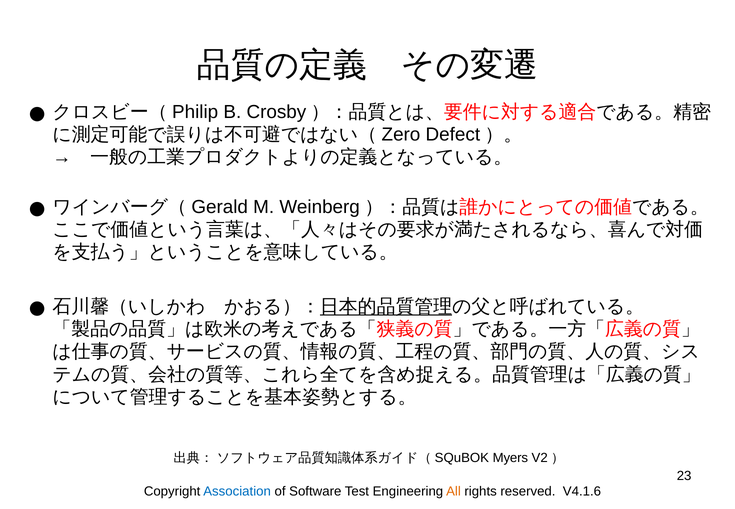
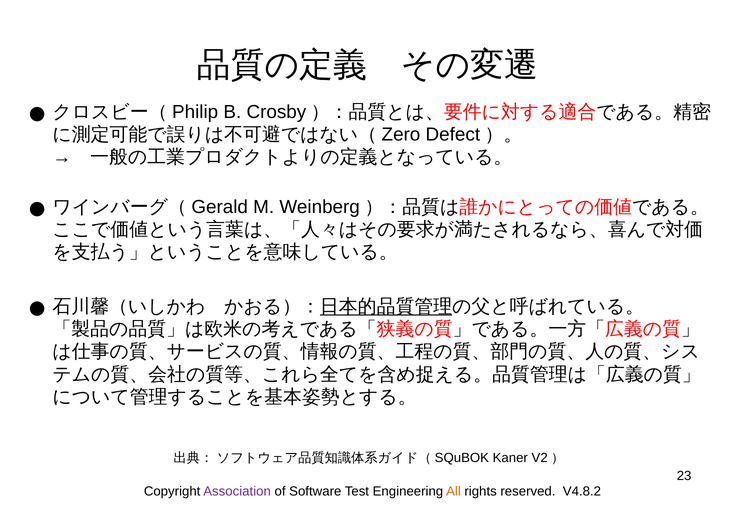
Myers: Myers -> Kaner
Association colour: blue -> purple
V4.1.6: V4.1.6 -> V4.8.2
